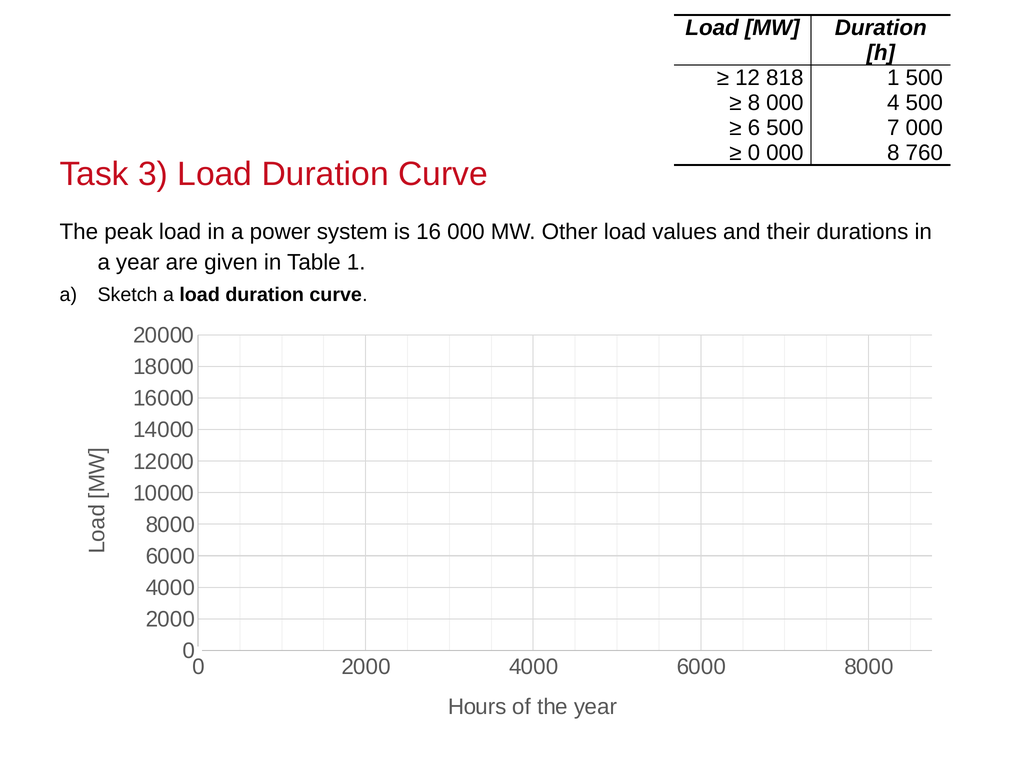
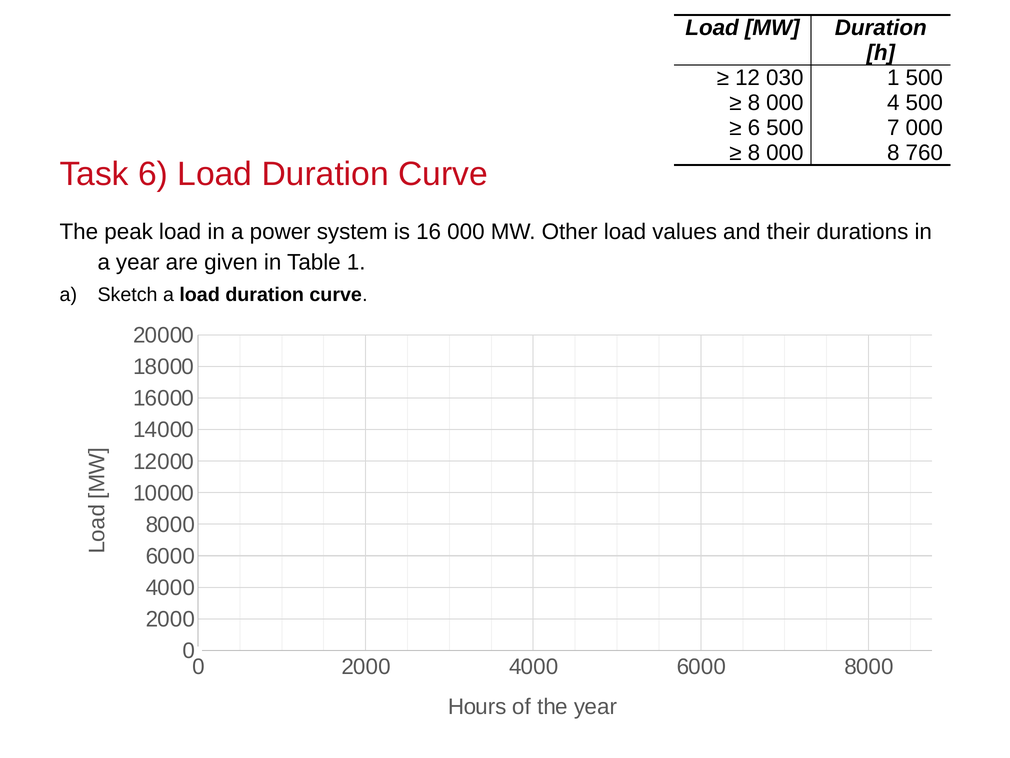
818: 818 -> 030
0 at (754, 153): 0 -> 8
Task 3: 3 -> 6
